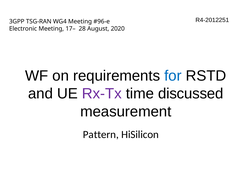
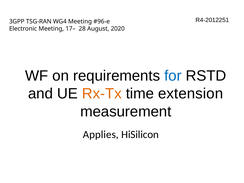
Rx-Tx colour: purple -> orange
discussed: discussed -> extension
Pattern: Pattern -> Applies
